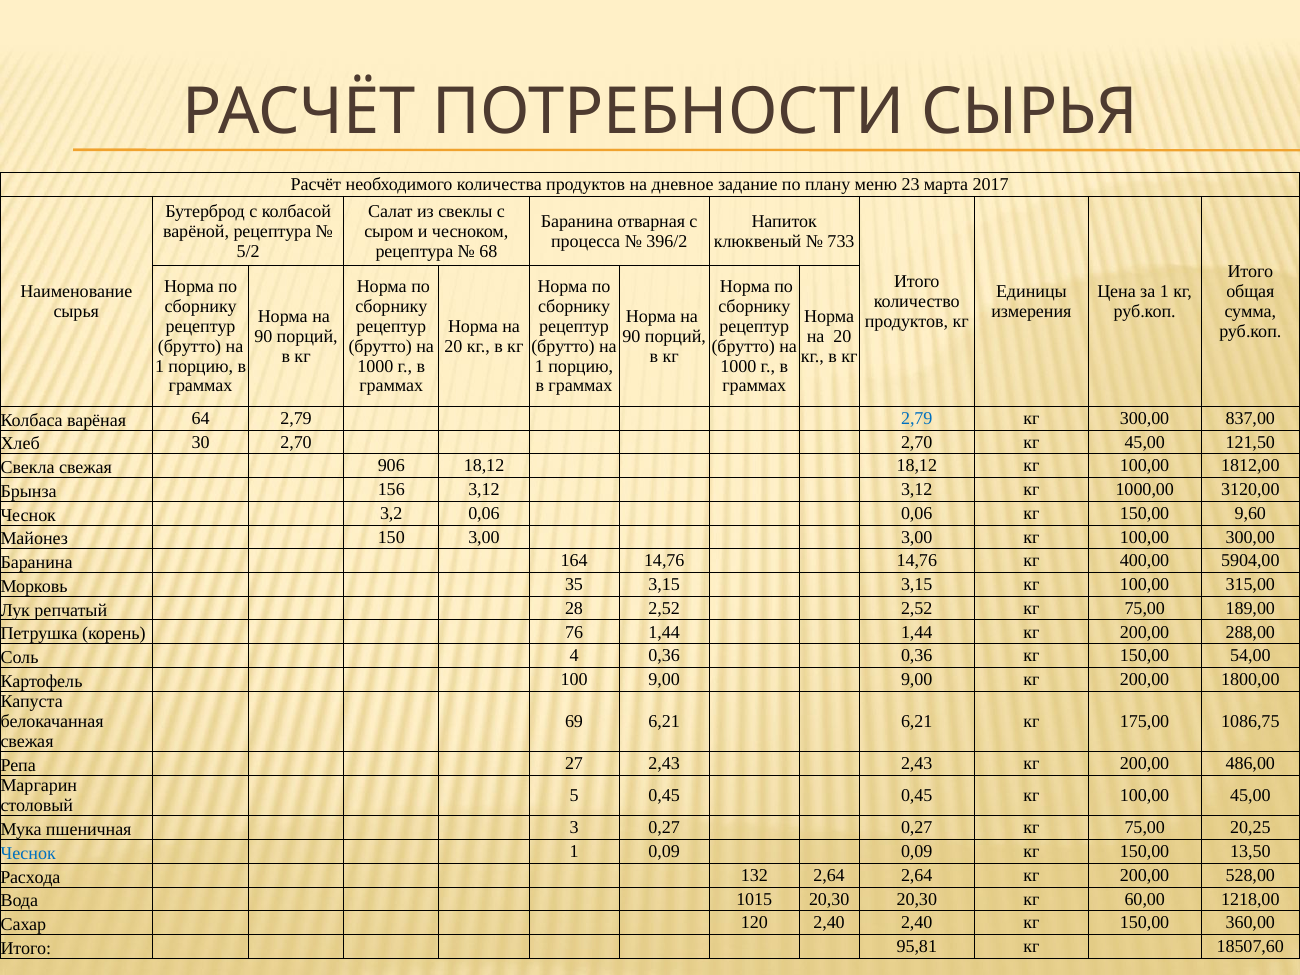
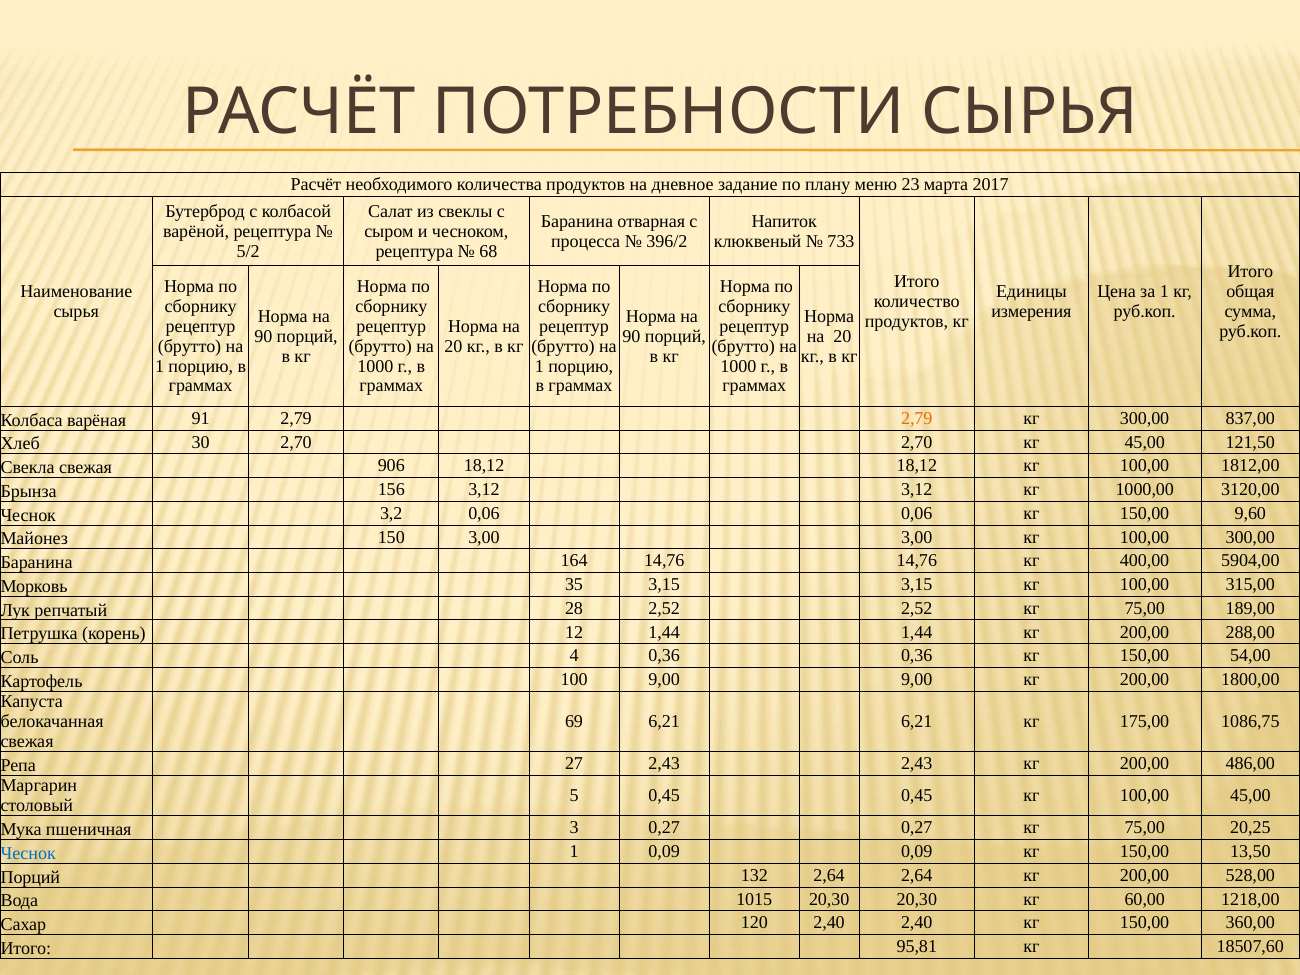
64: 64 -> 91
2,79 at (917, 418) colour: blue -> orange
76: 76 -> 12
Расхода at (30, 877): Расхода -> Порций
